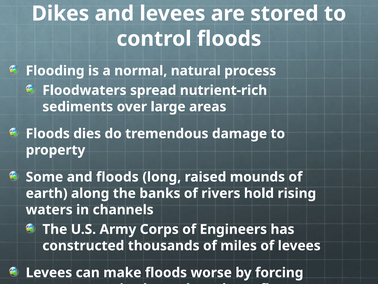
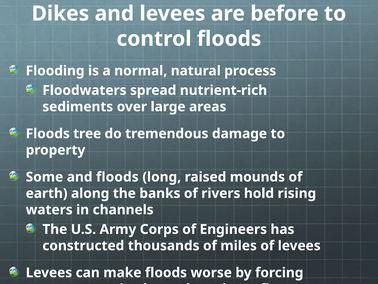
stored: stored -> before
dies: dies -> tree
